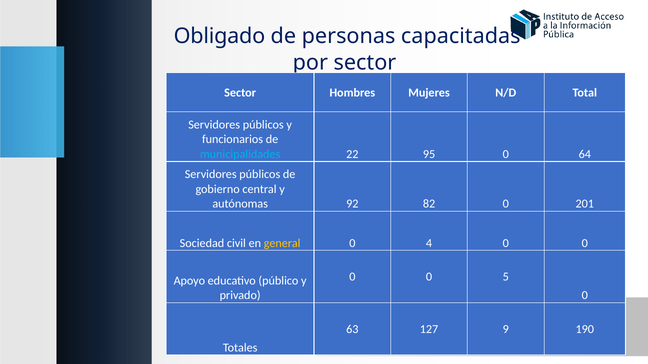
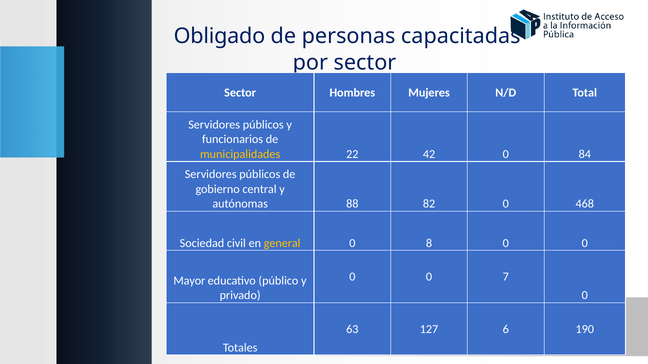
municipalidades colour: light blue -> yellow
95: 95 -> 42
64: 64 -> 84
92: 92 -> 88
201: 201 -> 468
4: 4 -> 8
5: 5 -> 7
Apoyo: Apoyo -> Mayor
9: 9 -> 6
